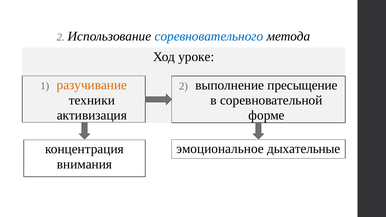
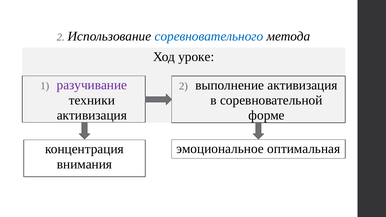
разучивание colour: orange -> purple
выполнение пресыщение: пресыщение -> активизация
дыхательные: дыхательные -> оптимальная
